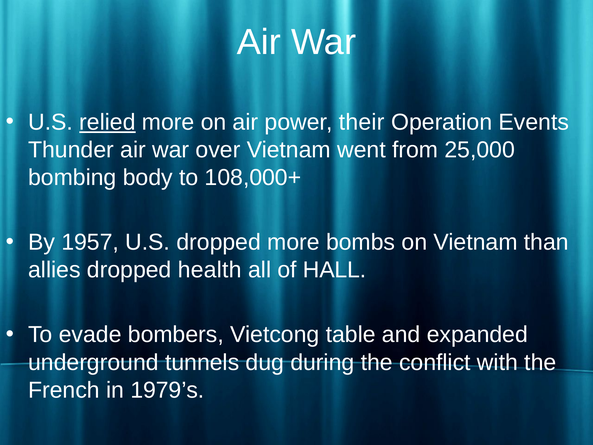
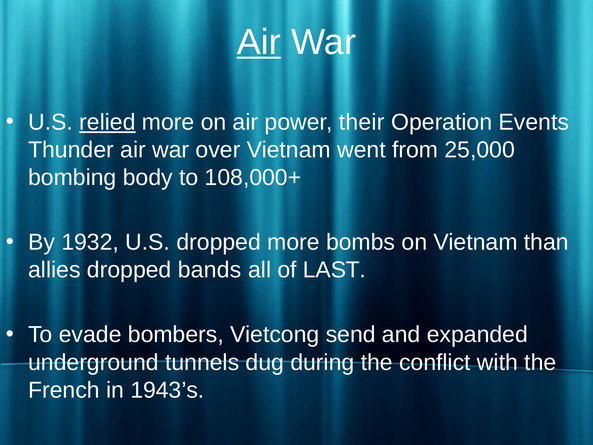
Air at (259, 42) underline: none -> present
1957: 1957 -> 1932
health: health -> bands
HALL: HALL -> LAST
table: table -> send
1979’s: 1979’s -> 1943’s
